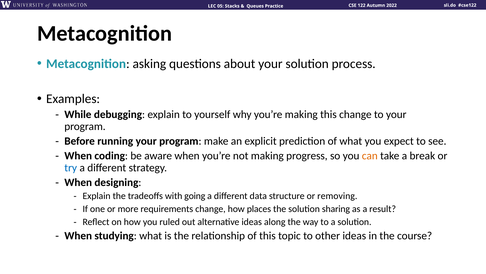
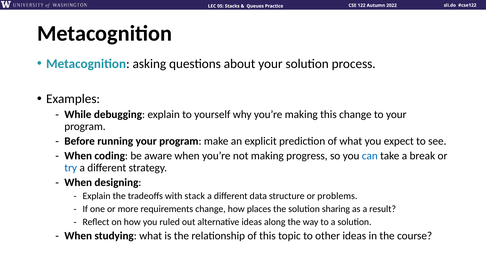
can colour: orange -> blue
going: going -> stack
removing: removing -> problems
